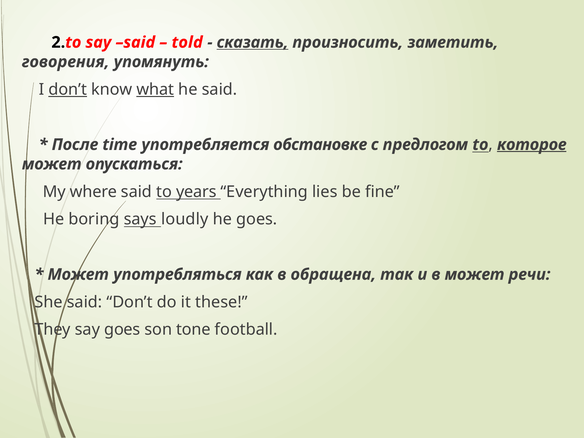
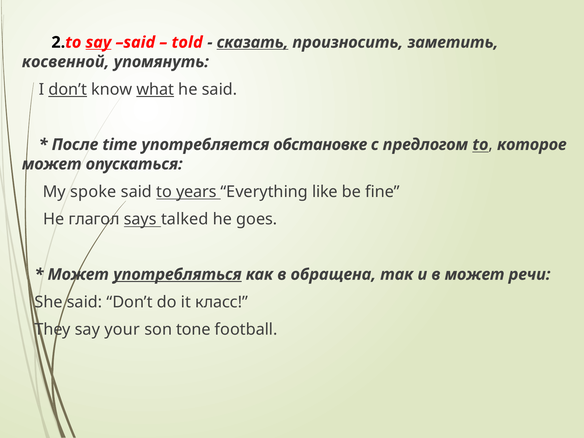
say at (98, 42) underline: none -> present
говорения: говорения -> косвенной
которое underline: present -> none
where: where -> spoke
lies: lies -> like
boring: boring -> глагол
loudly: loudly -> talked
употребляться underline: none -> present
these: these -> класс
say goes: goes -> your
